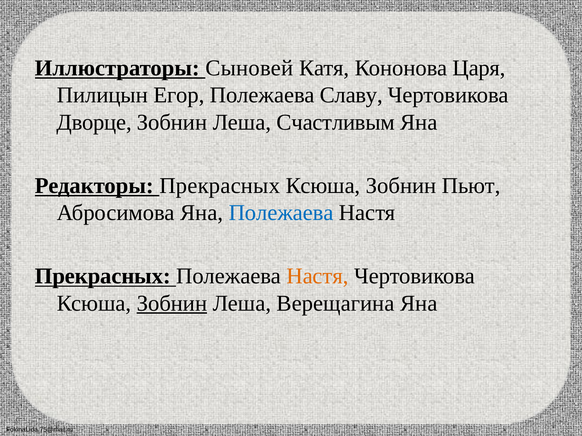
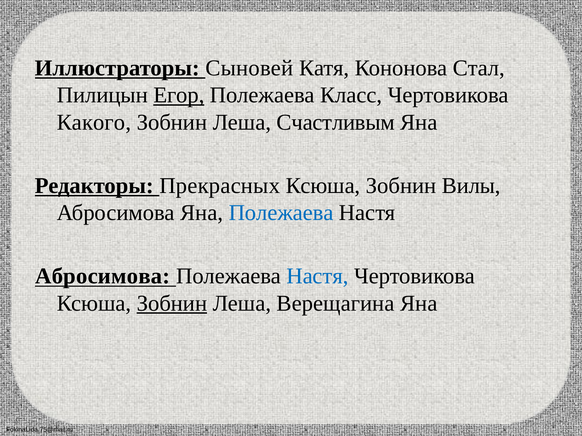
Царя: Царя -> Стал
Егор underline: none -> present
Славу: Славу -> Класс
Дворце: Дворце -> Какого
Пьют: Пьют -> Вилы
Прекрасных at (103, 276): Прекрасных -> Абросимова
Настя at (317, 276) colour: orange -> blue
